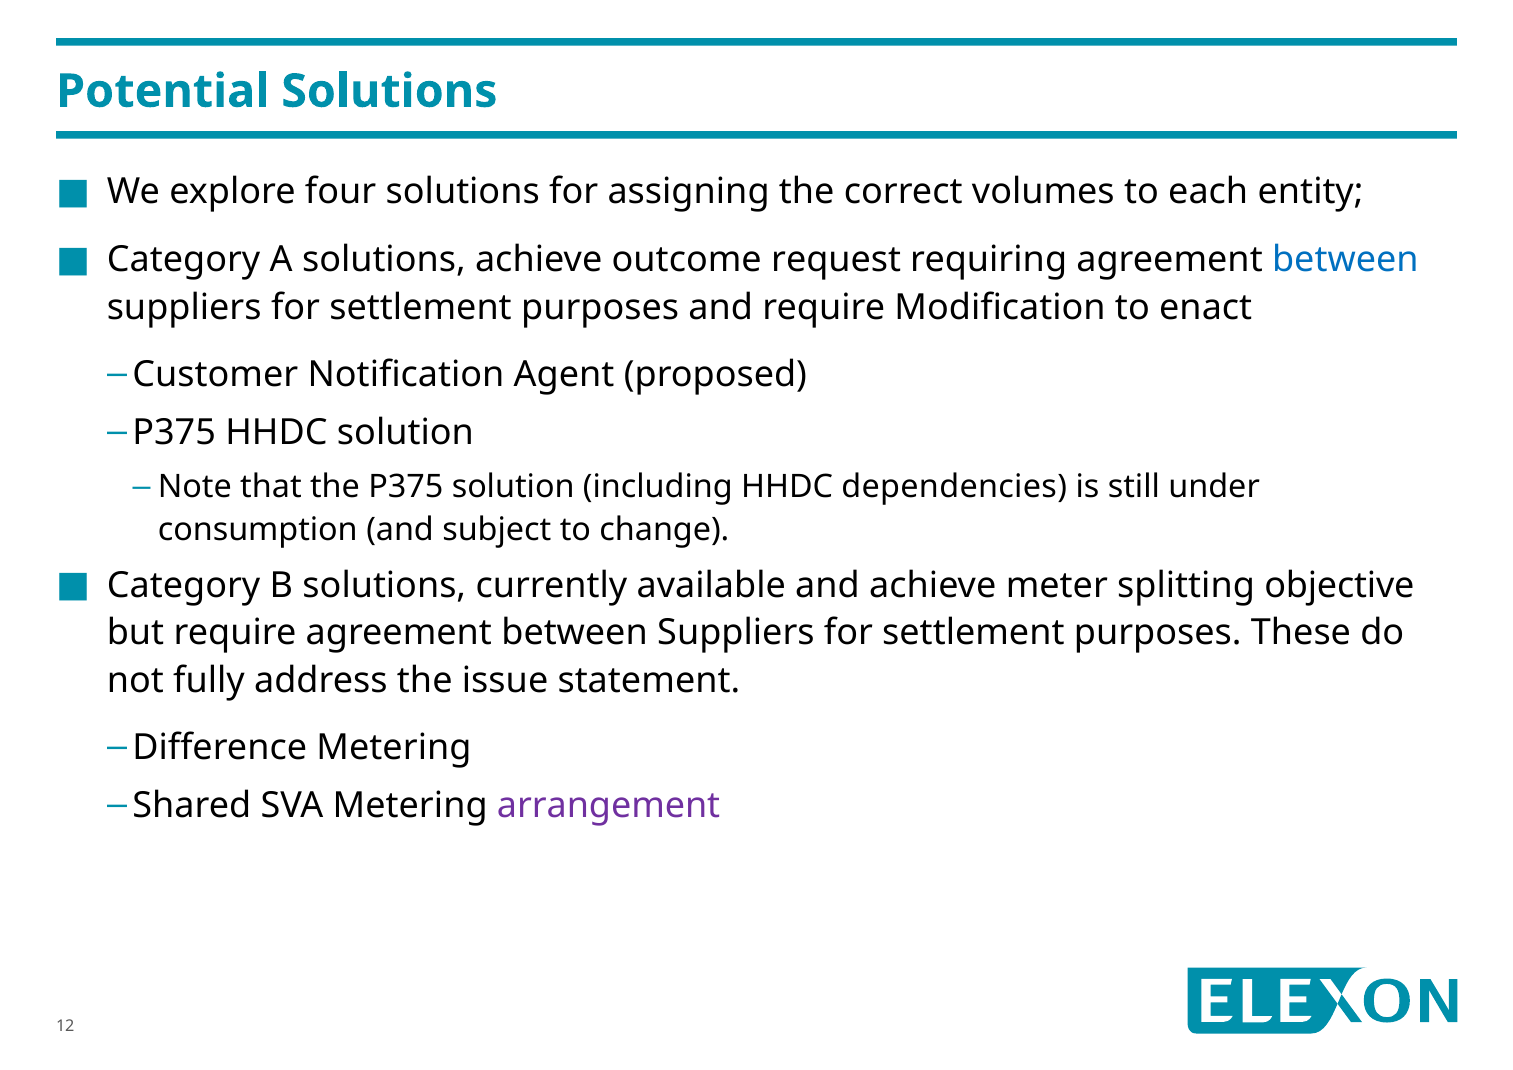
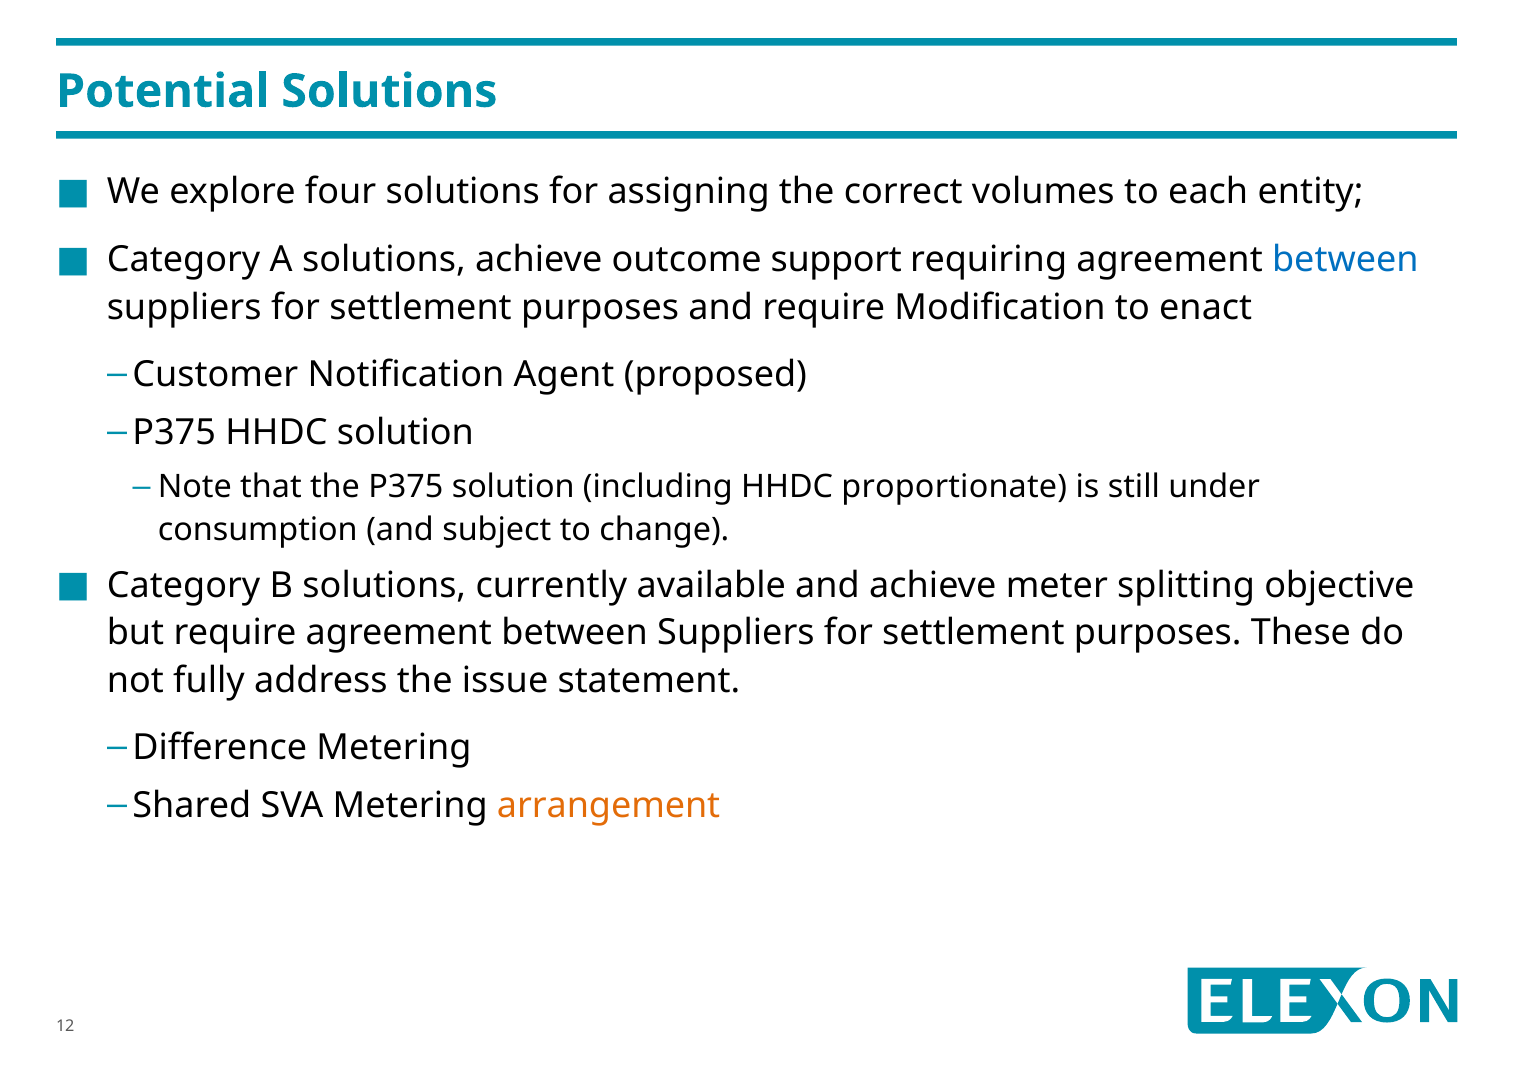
request: request -> support
dependencies: dependencies -> proportionate
arrangement colour: purple -> orange
